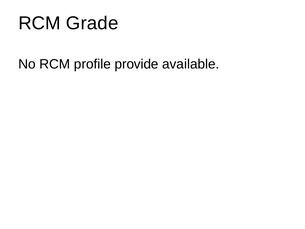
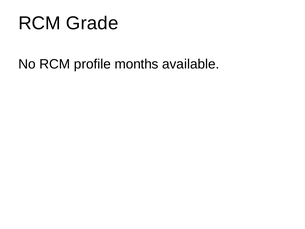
provide: provide -> months
